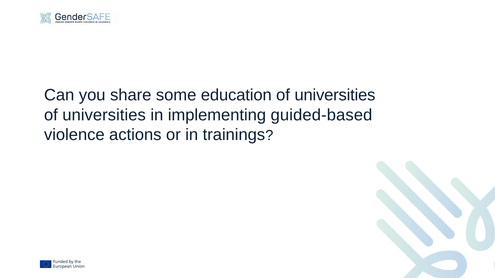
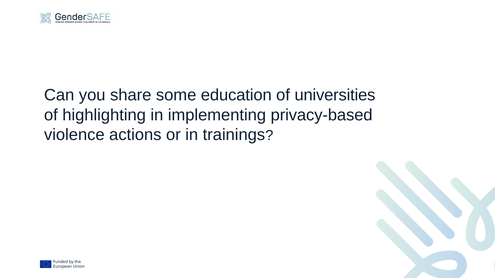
universities at (104, 115): universities -> highlighting
guided-based: guided-based -> privacy-based
